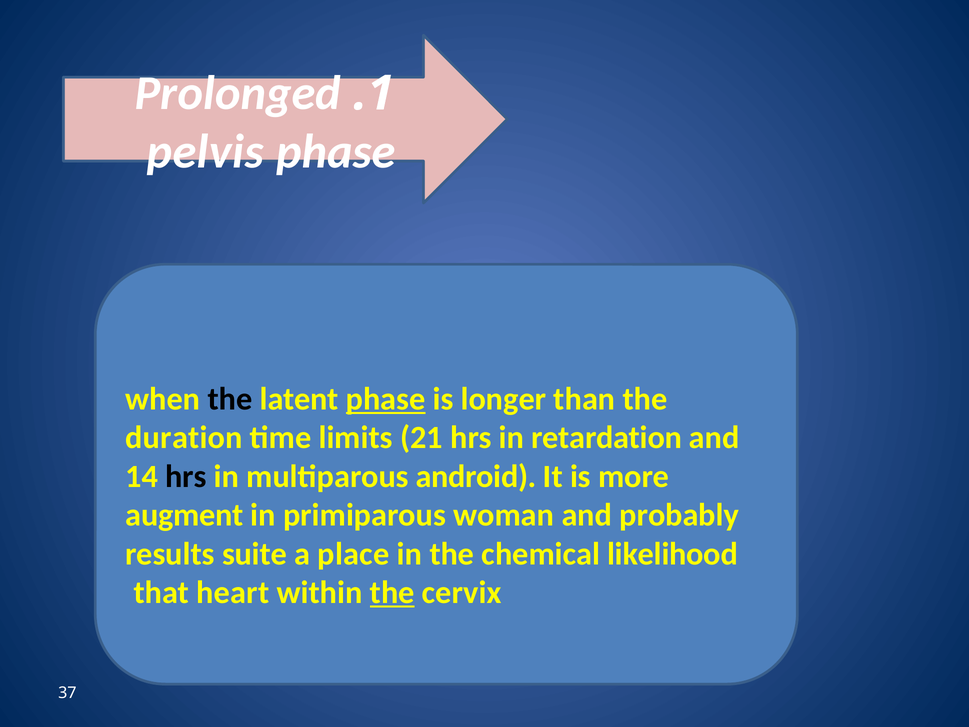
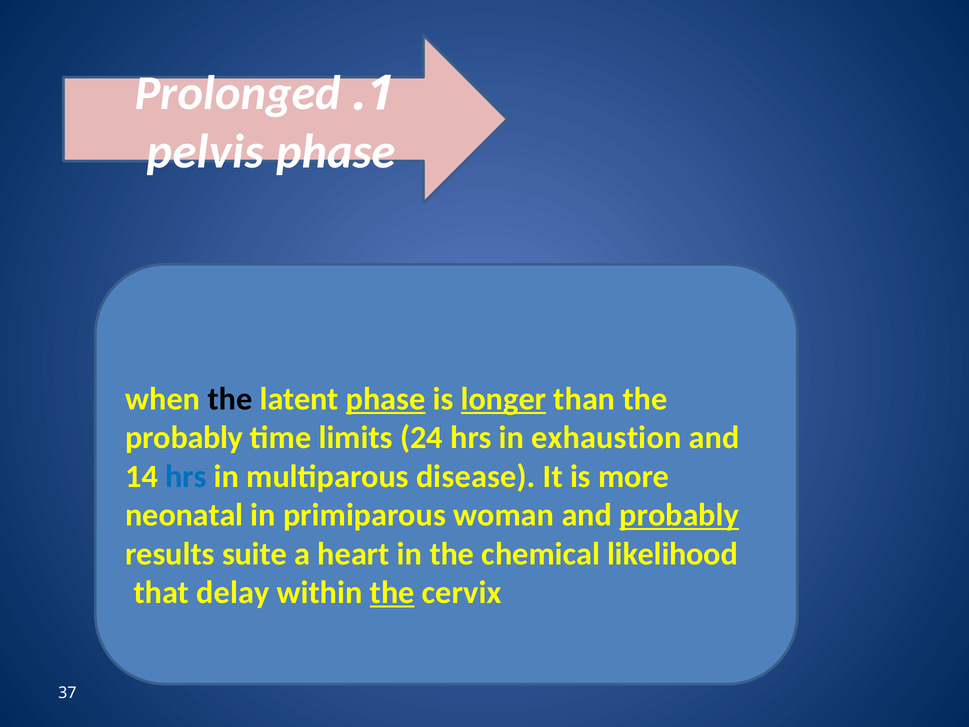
longer underline: none -> present
duration at (184, 438): duration -> probably
21: 21 -> 24
retardation: retardation -> exhaustion
hrs at (186, 476) colour: black -> blue
android: android -> disease
augment: augment -> neonatal
probably at (679, 515) underline: none -> present
place: place -> heart
heart: heart -> delay
